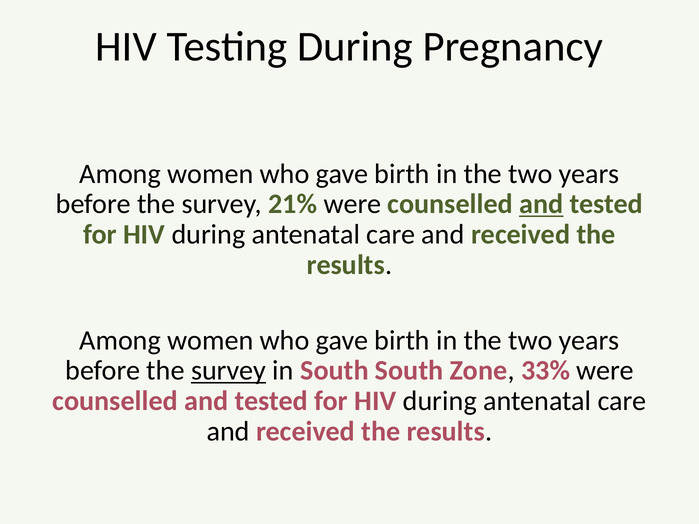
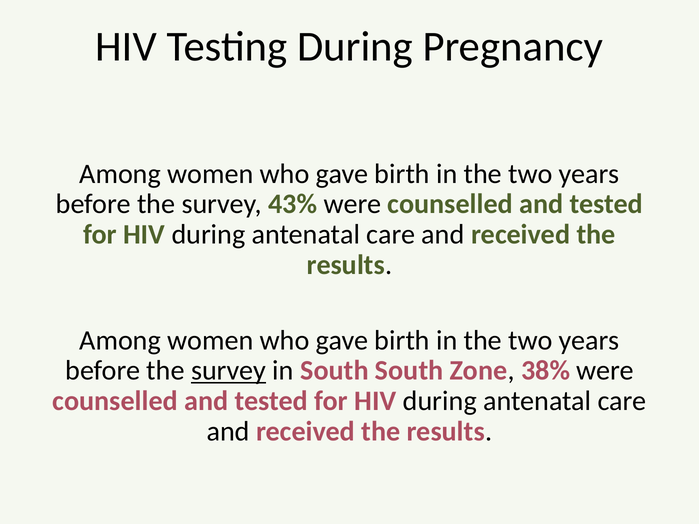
21%: 21% -> 43%
and at (541, 204) underline: present -> none
33%: 33% -> 38%
